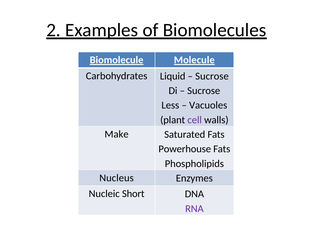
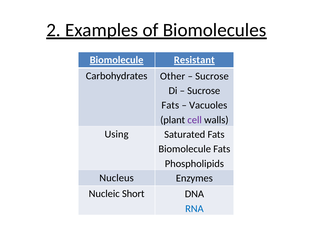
Molecule: Molecule -> Resistant
Liquid: Liquid -> Other
Less at (170, 106): Less -> Fats
Make: Make -> Using
Powerhouse at (185, 150): Powerhouse -> Biomolecule
RNA colour: purple -> blue
